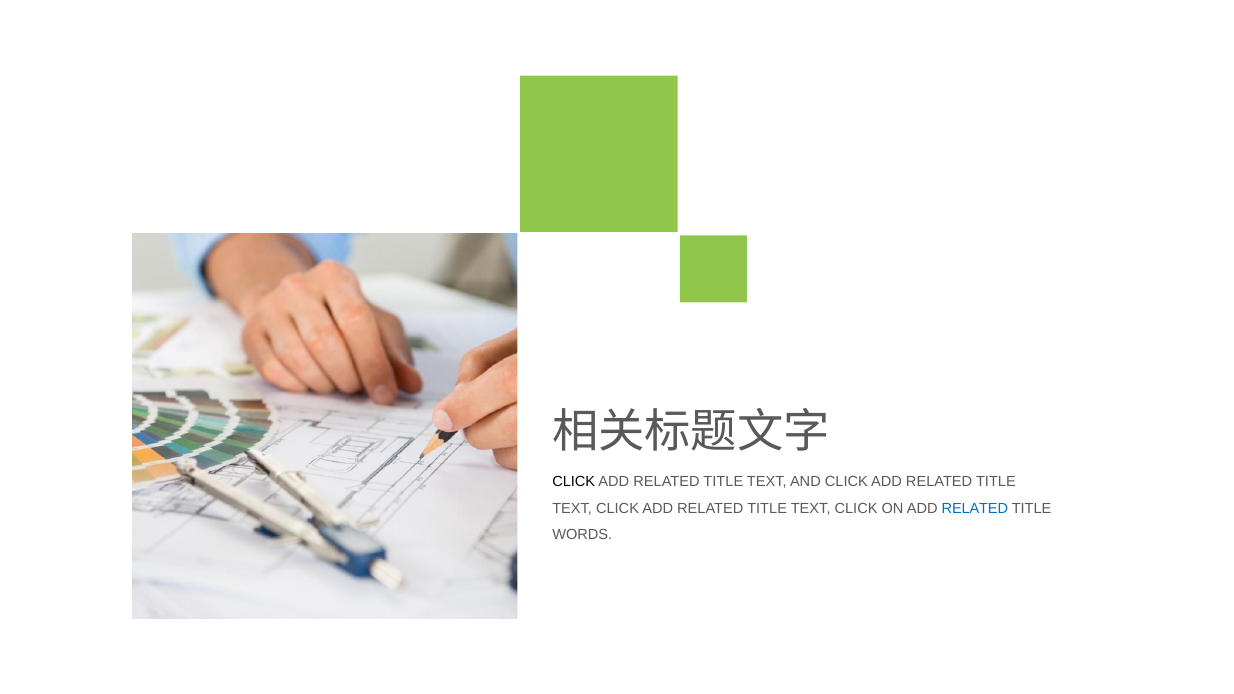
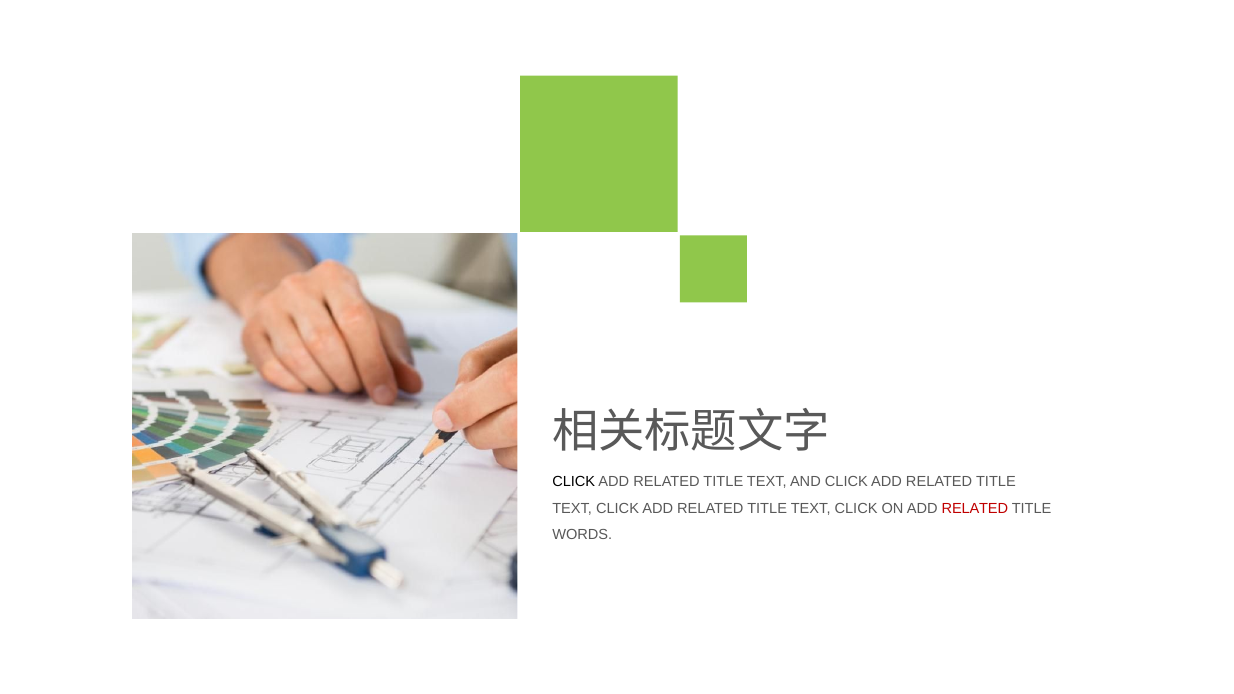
RELATED at (975, 508) colour: blue -> red
